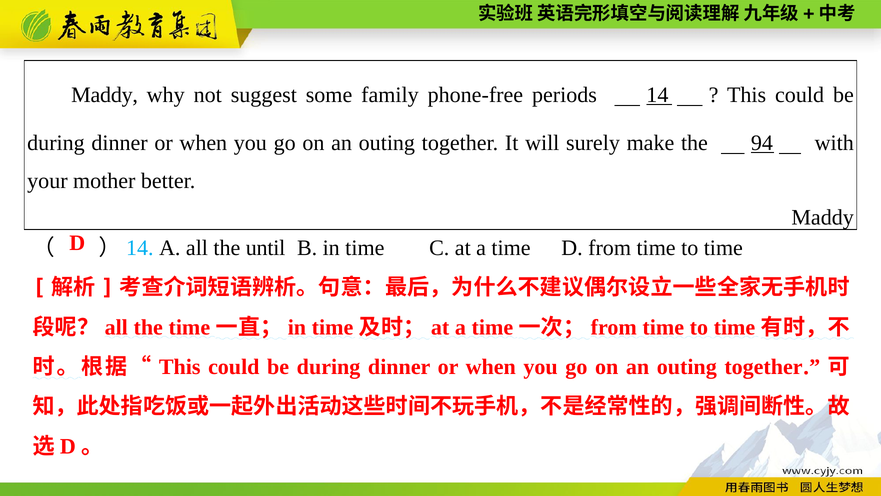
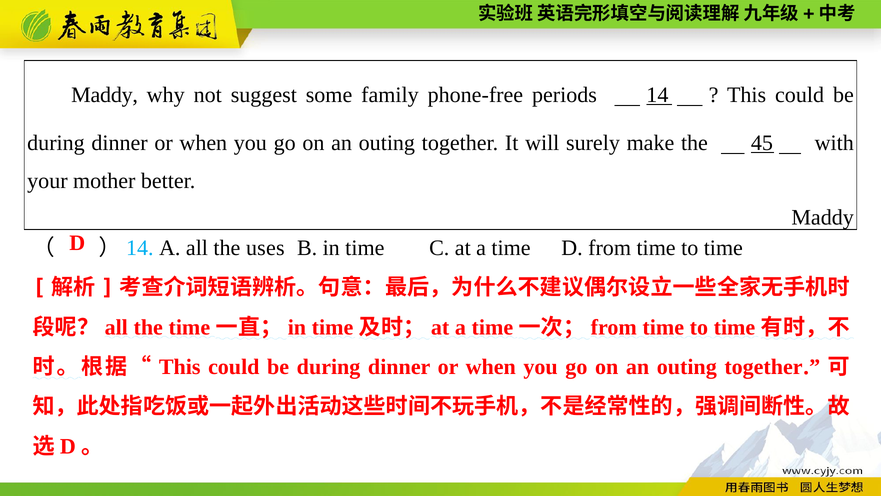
94: 94 -> 45
until: until -> uses
